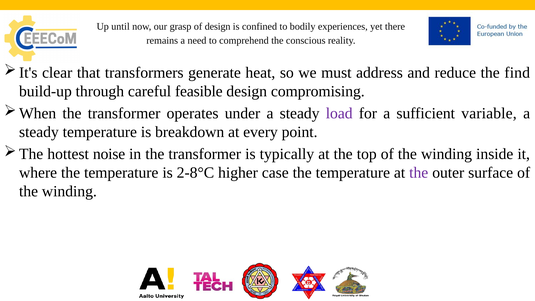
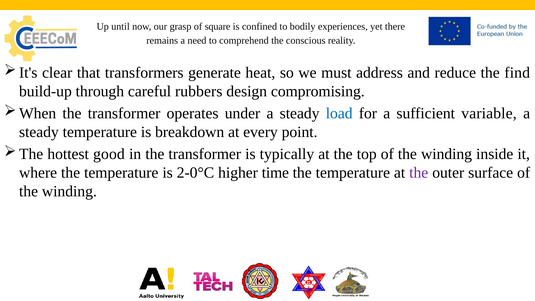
of design: design -> square
feasible: feasible -> rubbers
load colour: purple -> blue
noise: noise -> good
2-8°C: 2-8°C -> 2-0°C
case: case -> time
